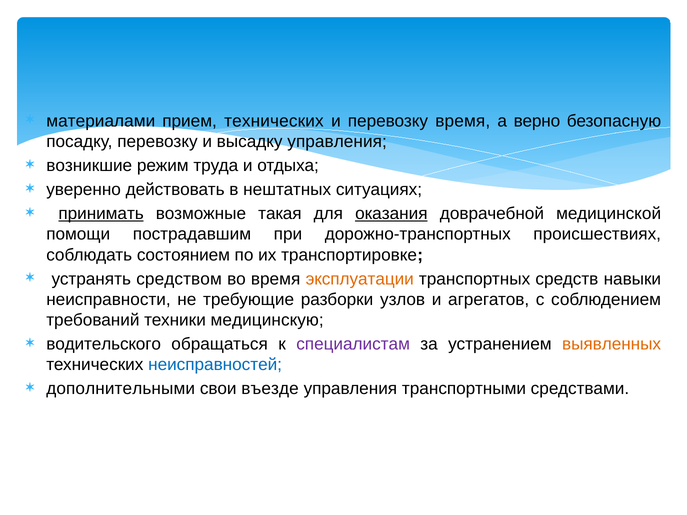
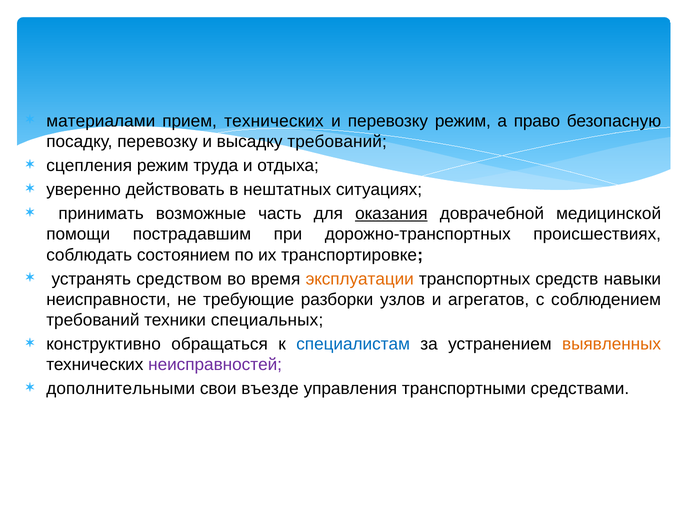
перевозку время: время -> режим
верно: верно -> право
высадку управления: управления -> требований
возникшие: возникшие -> сцепления
принимать underline: present -> none
такая: такая -> часть
медицинскую: медицинскую -> специальных
водительского: водительского -> конструктивно
специалистам colour: purple -> blue
неисправностей colour: blue -> purple
